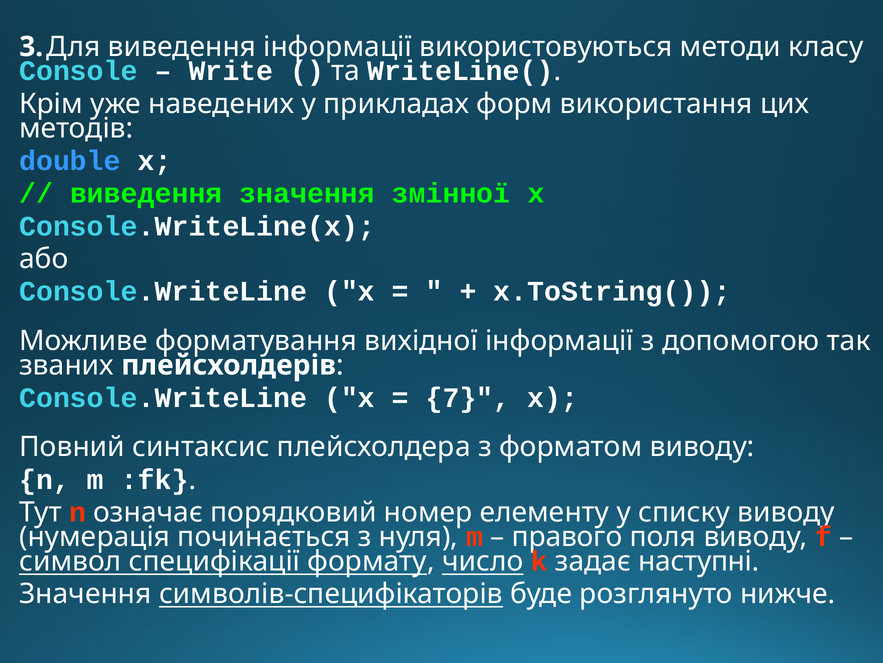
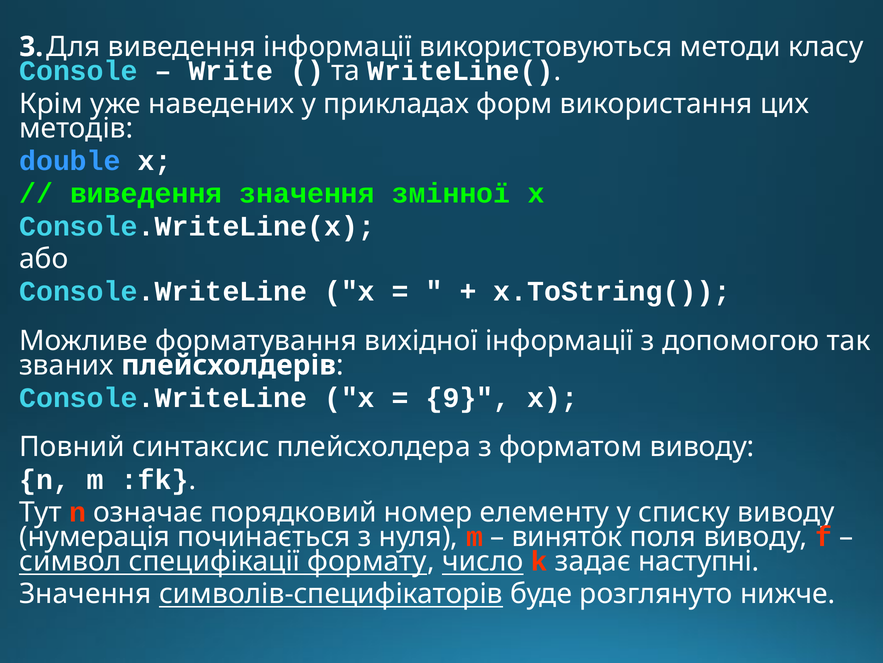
7: 7 -> 9
правого: правого -> виняток
